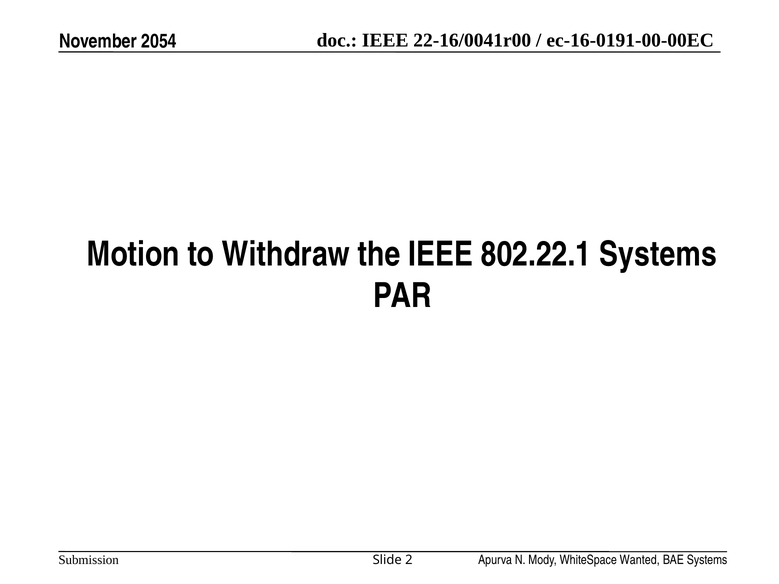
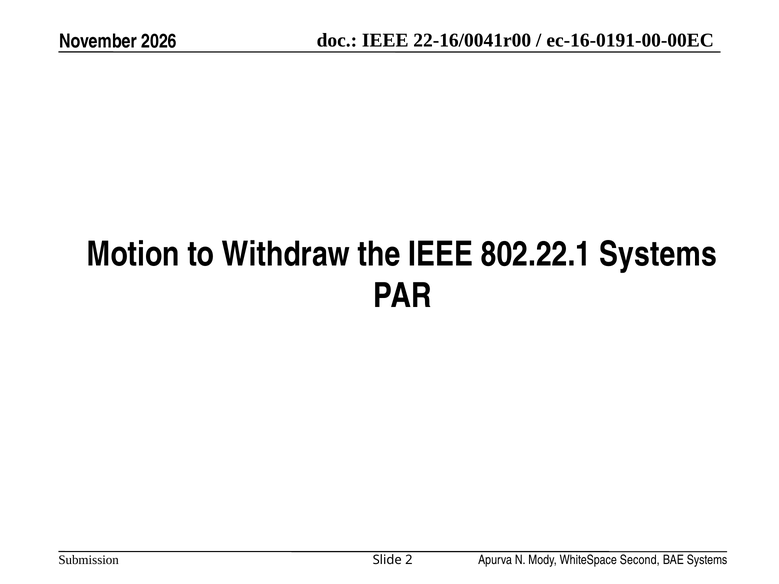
2054: 2054 -> 2026
Wanted: Wanted -> Second
